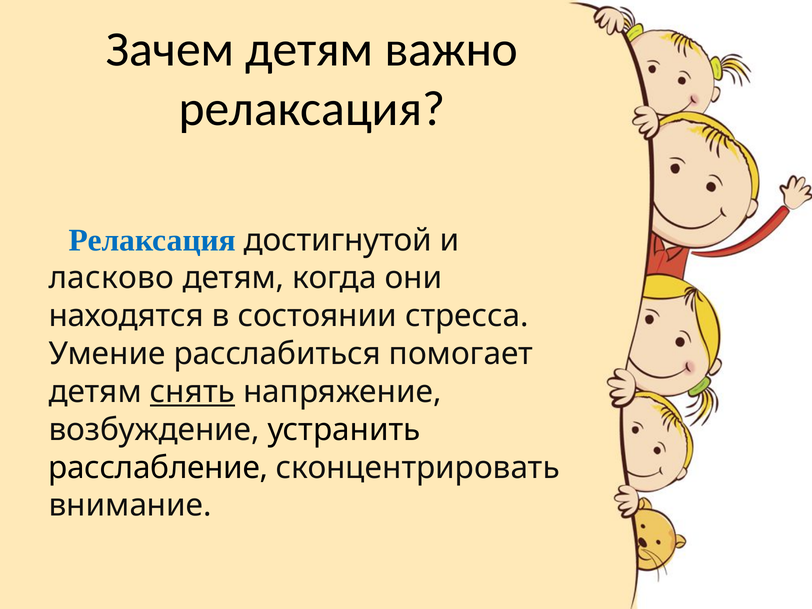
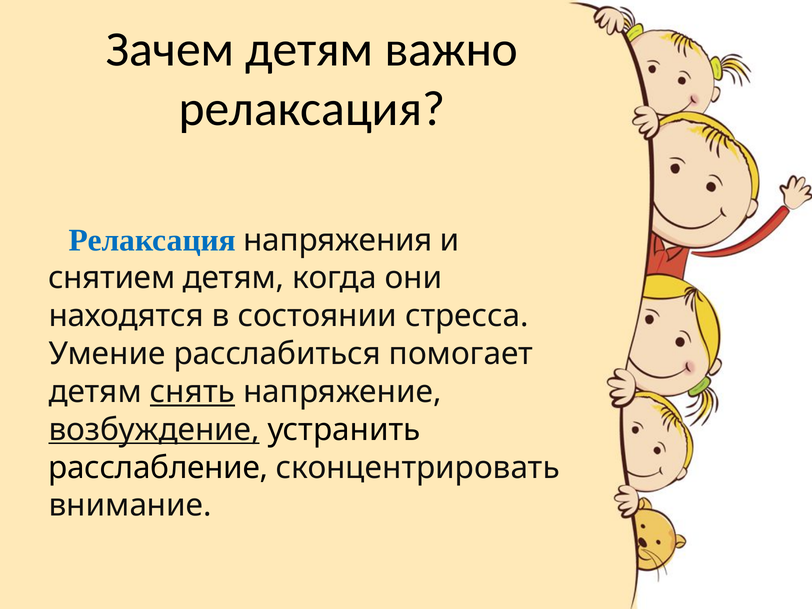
достигнутой: достигнутой -> напряжения
ласково: ласково -> снятием
возбуждение underline: none -> present
